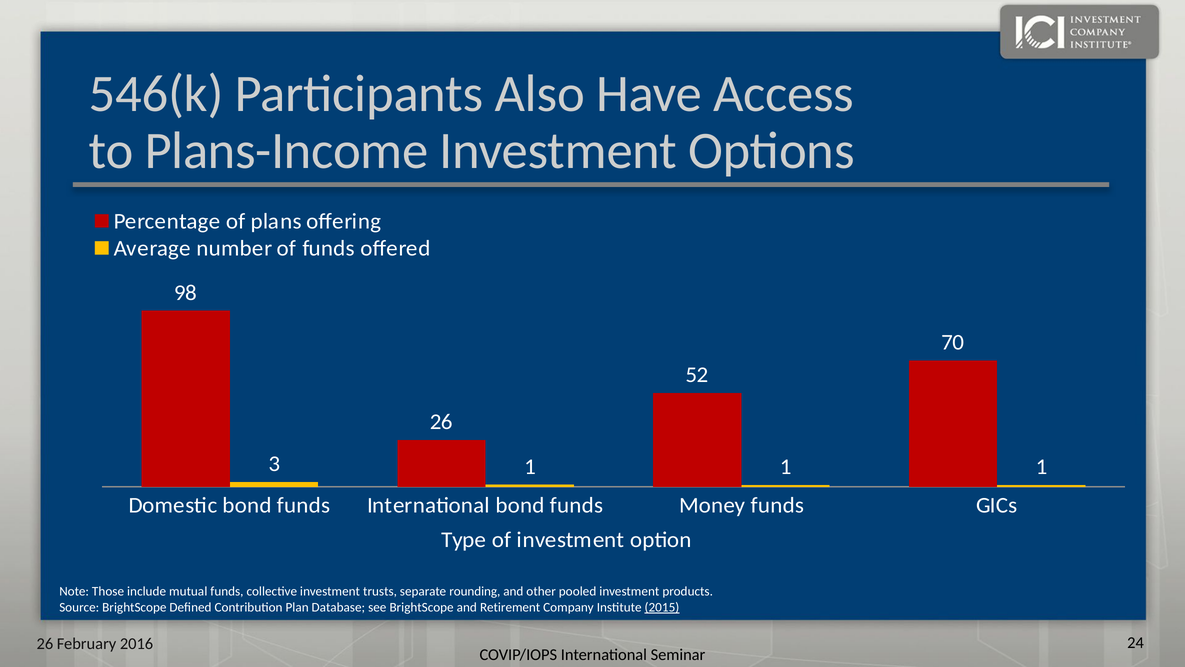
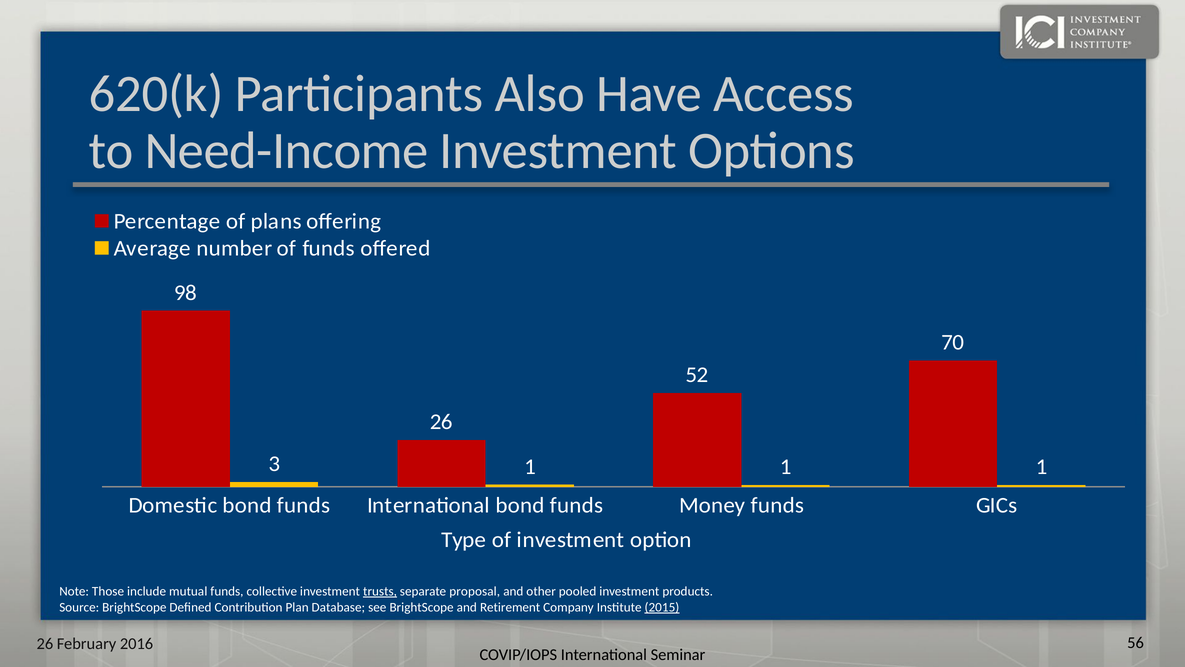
546(k: 546(k -> 620(k
Plans-Income: Plans-Income -> Need-Income
trusts underline: none -> present
rounding: rounding -> proposal
24: 24 -> 56
